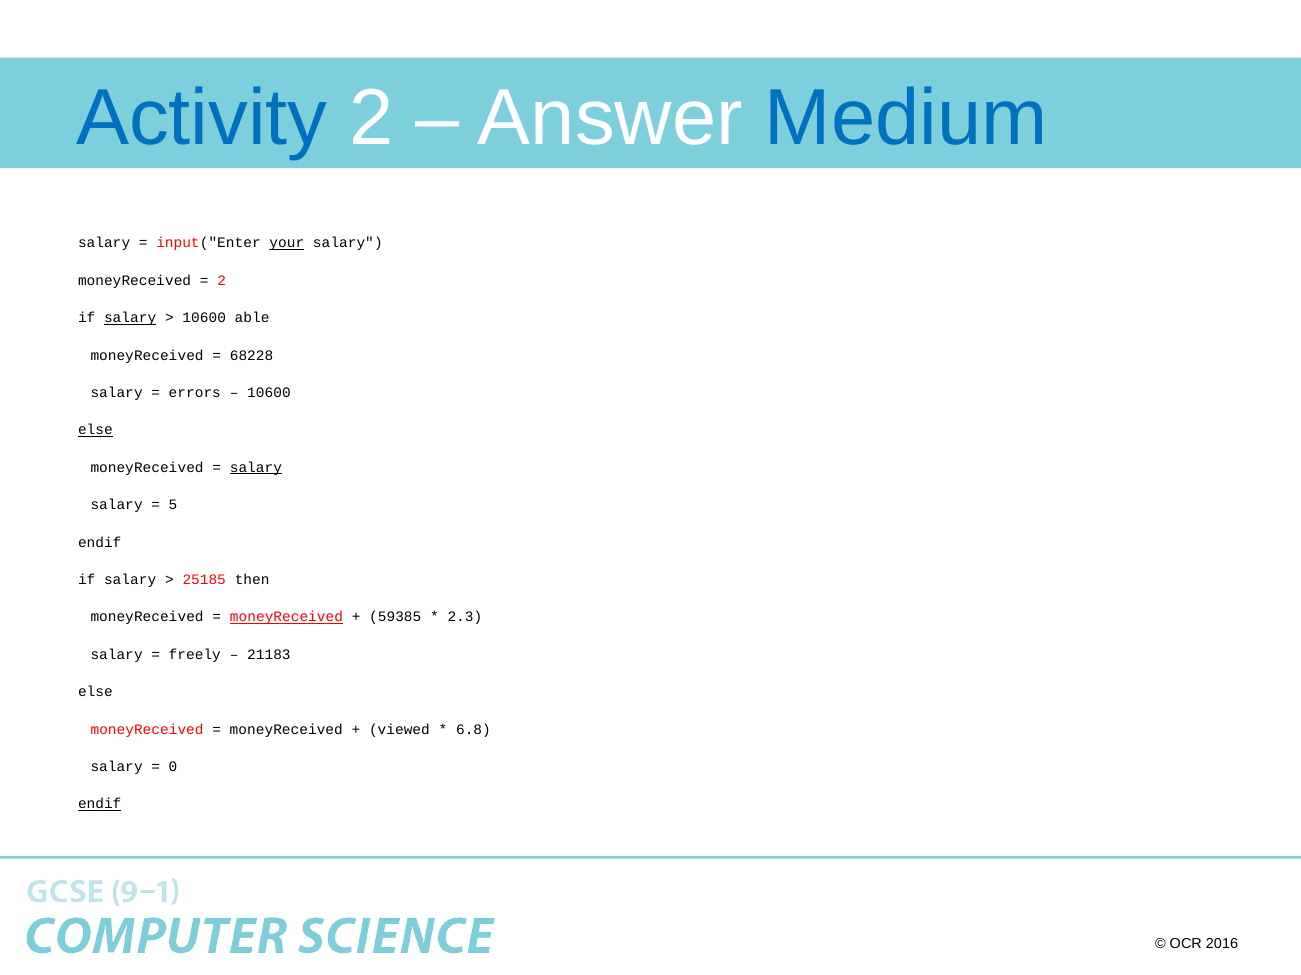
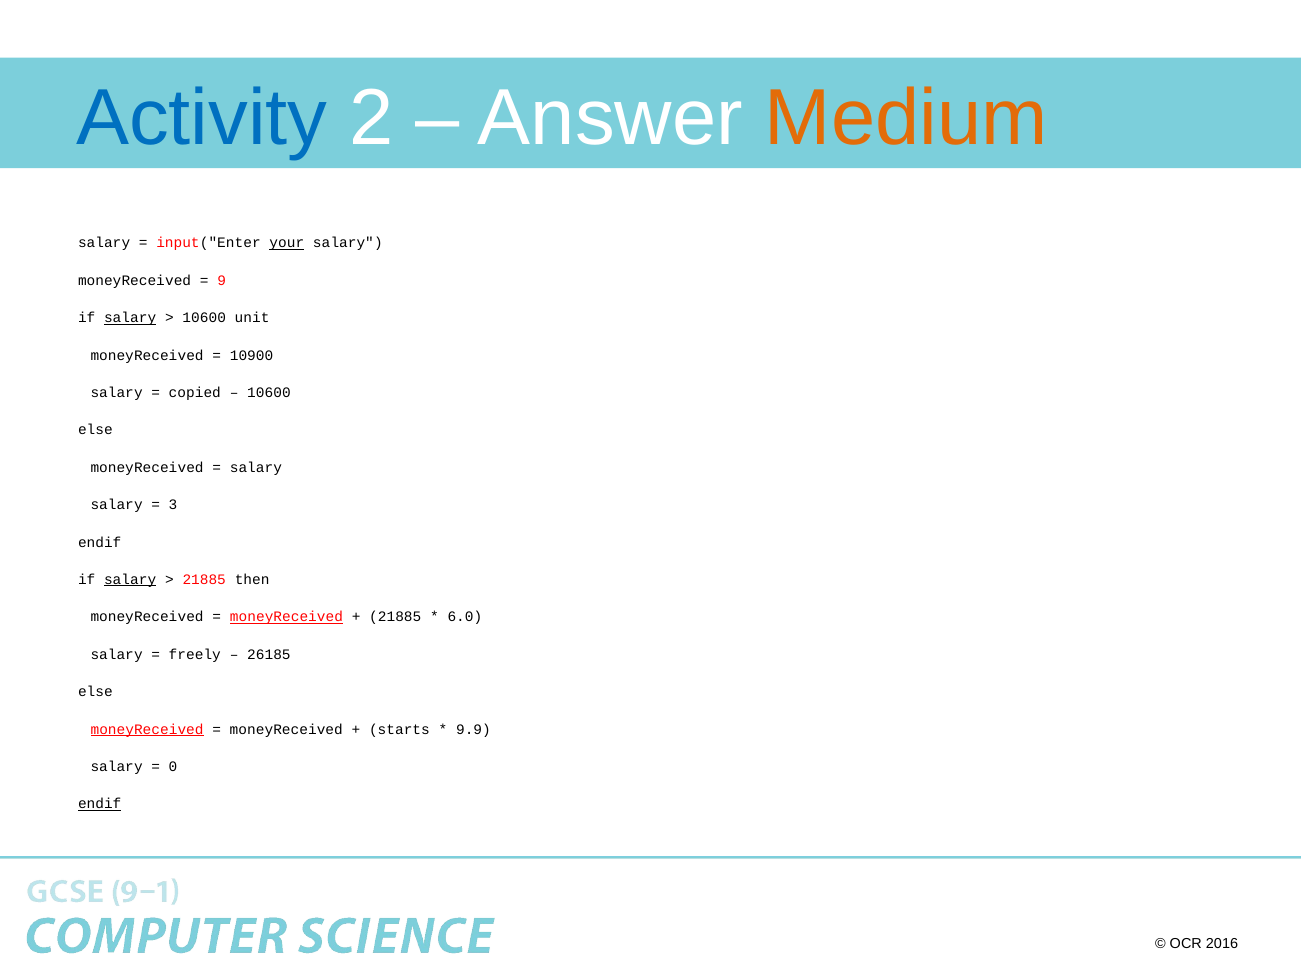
Medium colour: blue -> orange
2 at (222, 281): 2 -> 9
able: able -> unit
68228: 68228 -> 10900
errors: errors -> copied
else at (95, 430) underline: present -> none
salary at (256, 468) underline: present -> none
5: 5 -> 3
salary at (130, 580) underline: none -> present
25185 at (204, 580): 25185 -> 21885
59385 at (395, 618): 59385 -> 21885
2.3: 2.3 -> 6.0
21183: 21183 -> 26185
moneyReceived at (147, 730) underline: none -> present
viewed: viewed -> starts
6.8: 6.8 -> 9.9
